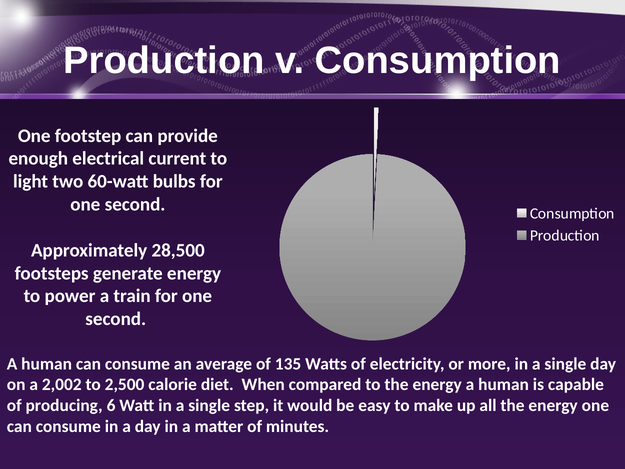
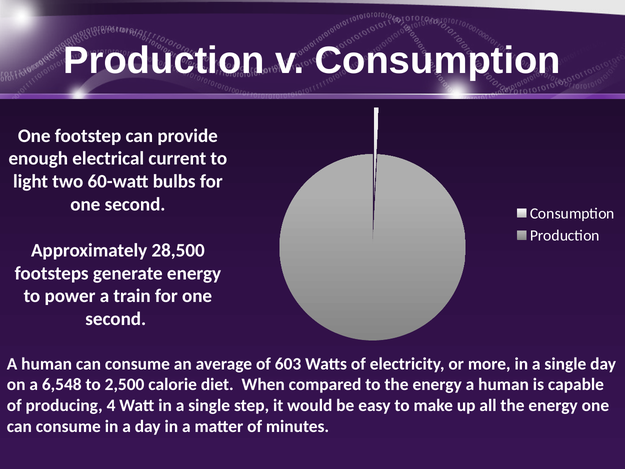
135: 135 -> 603
2,002: 2,002 -> 6,548
6: 6 -> 4
